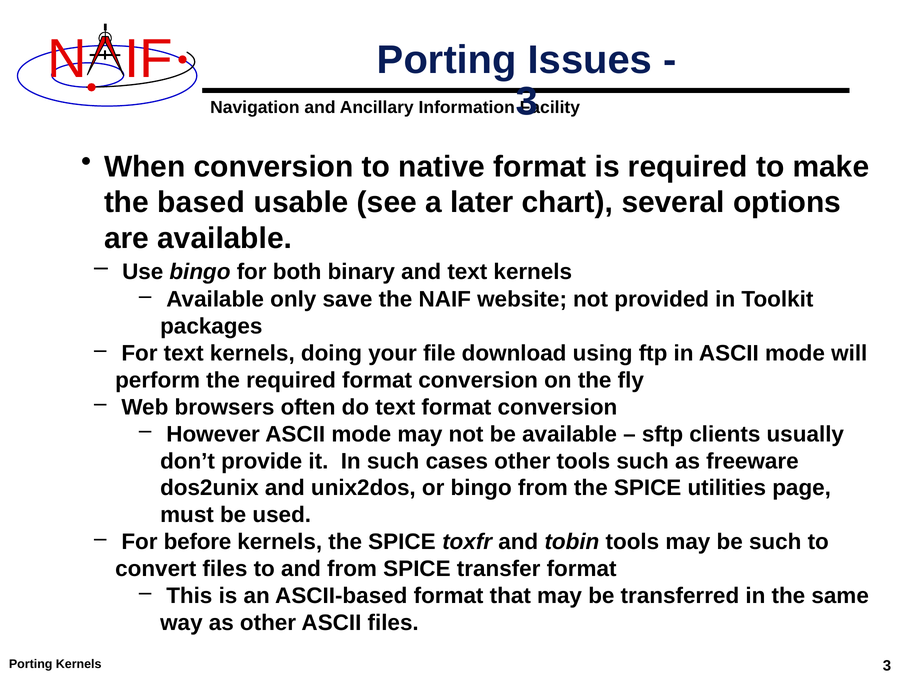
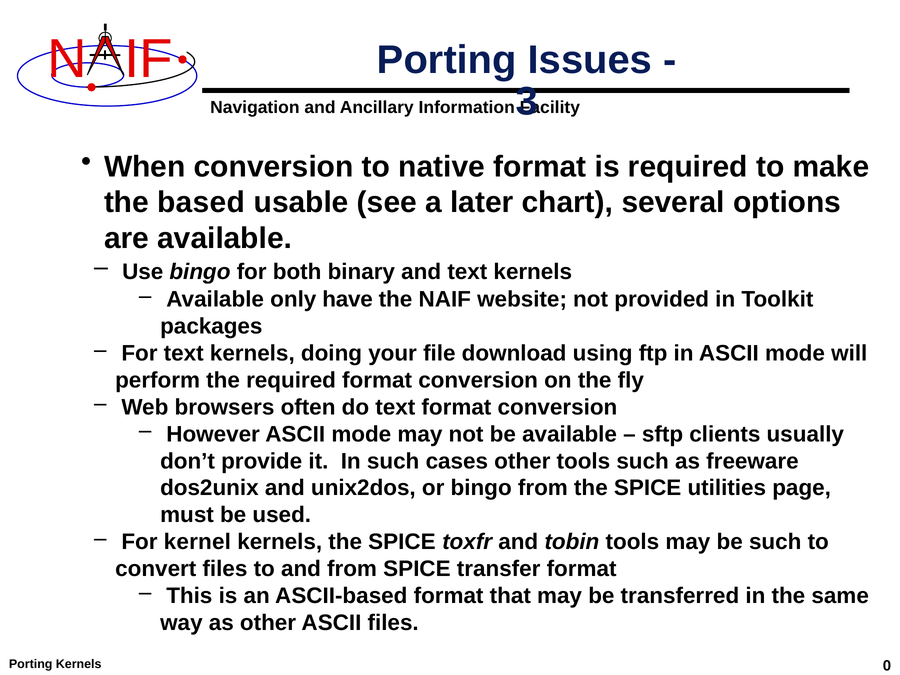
save: save -> have
before: before -> kernel
Kernels 3: 3 -> 0
